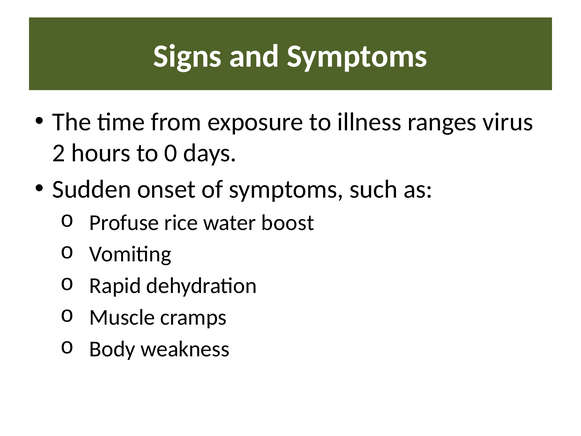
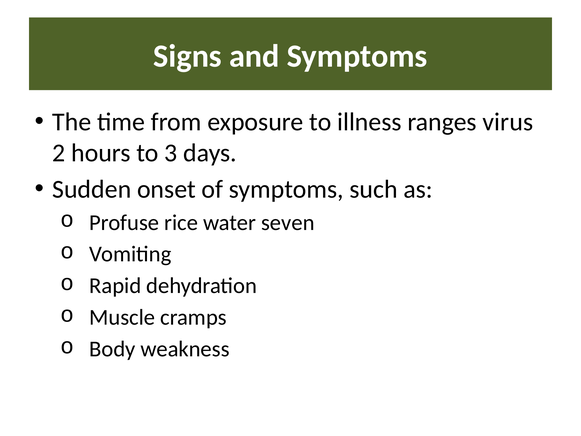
0: 0 -> 3
boost: boost -> seven
